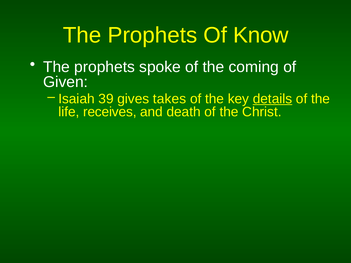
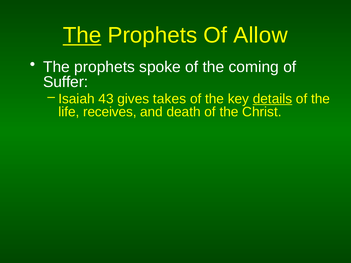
The at (82, 35) underline: none -> present
Know: Know -> Allow
Given: Given -> Suffer
39: 39 -> 43
